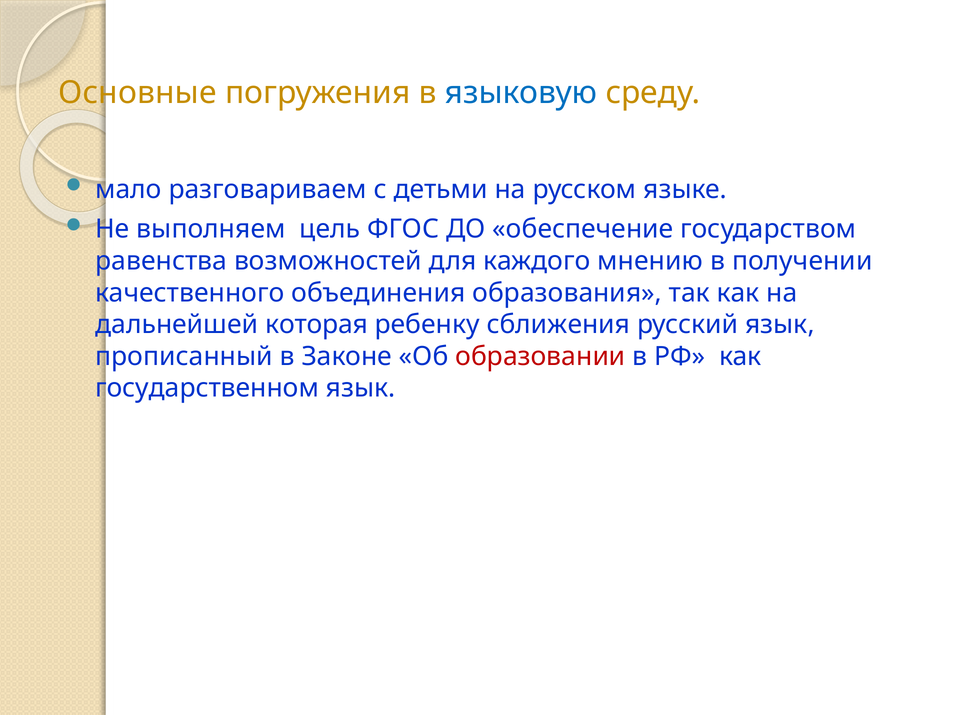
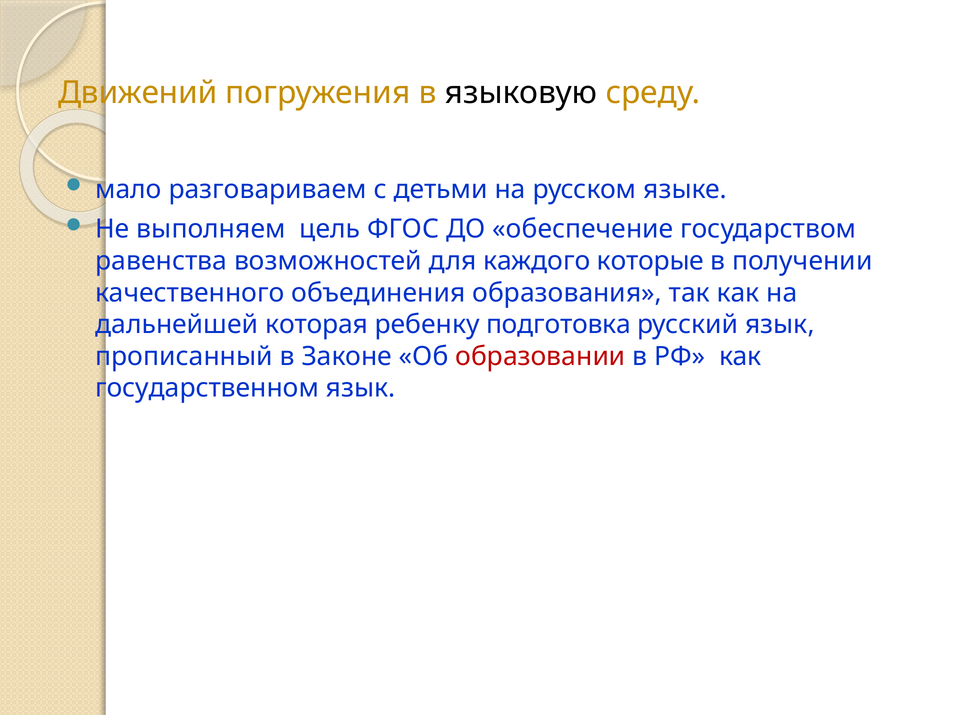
Основные: Основные -> Движений
языковую colour: blue -> black
мнению: мнению -> которые
сближения: сближения -> подготовка
